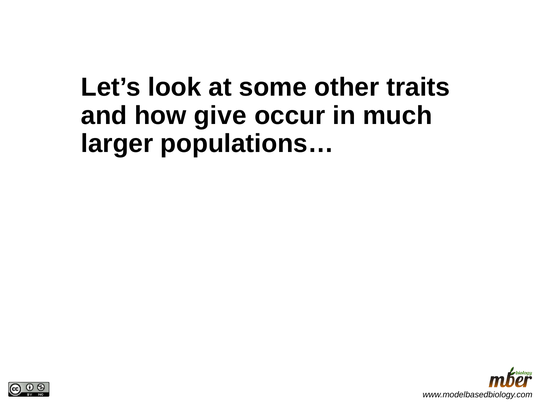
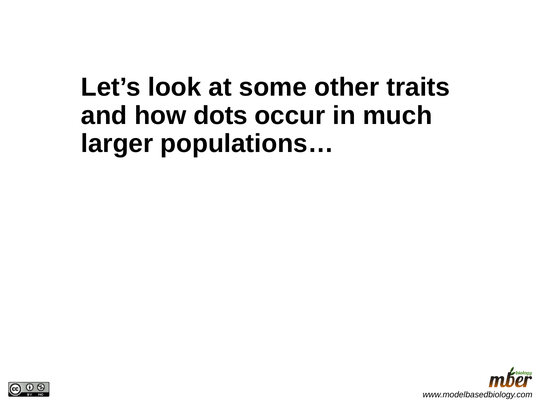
give: give -> dots
